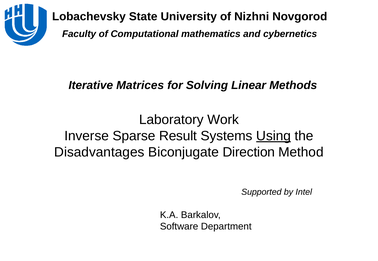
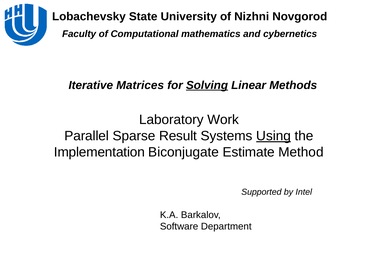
Solving underline: none -> present
Inverse: Inverse -> Parallel
Disadvantages: Disadvantages -> Implementation
Direction: Direction -> Estimate
